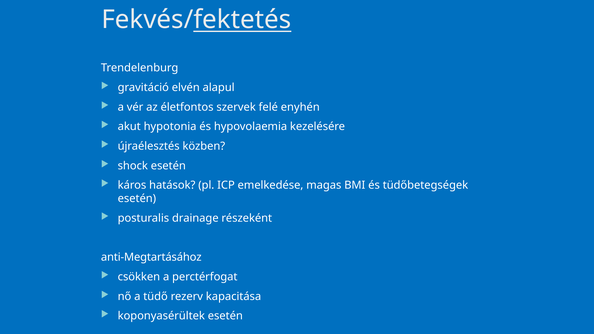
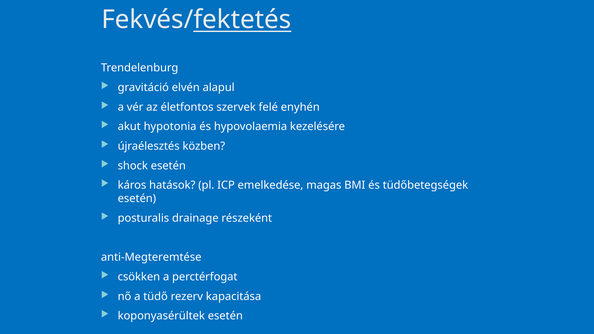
anti-Megtartásához: anti-Megtartásához -> anti-Megteremtése
